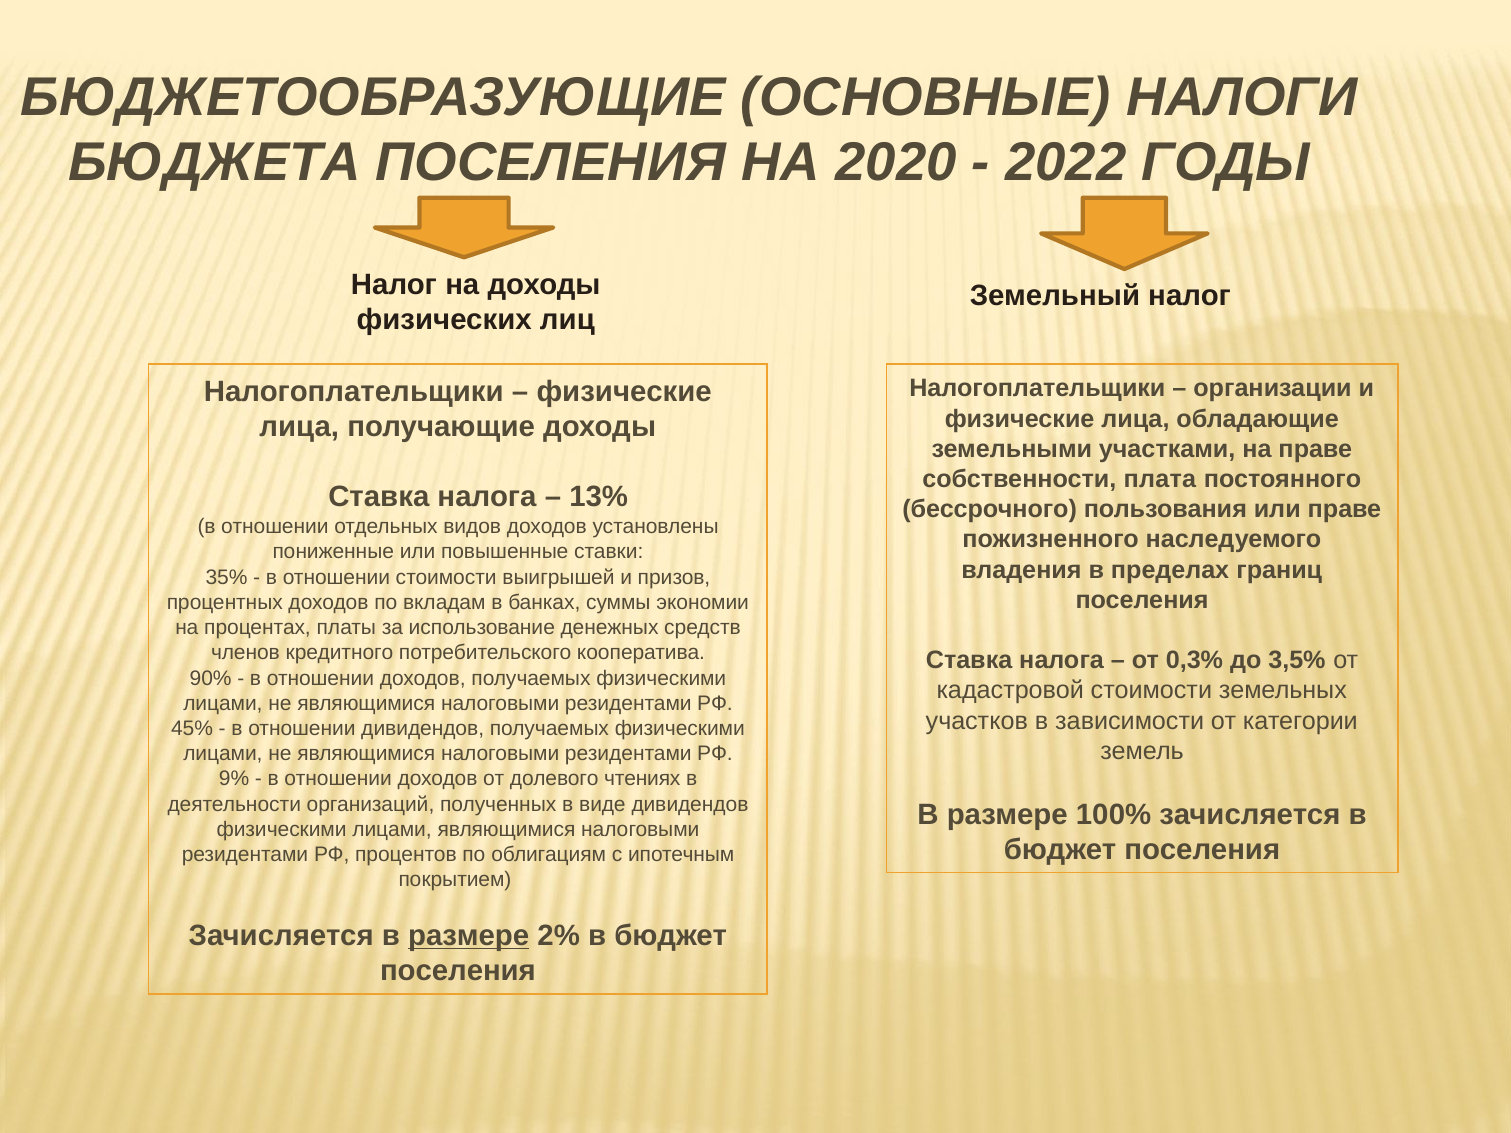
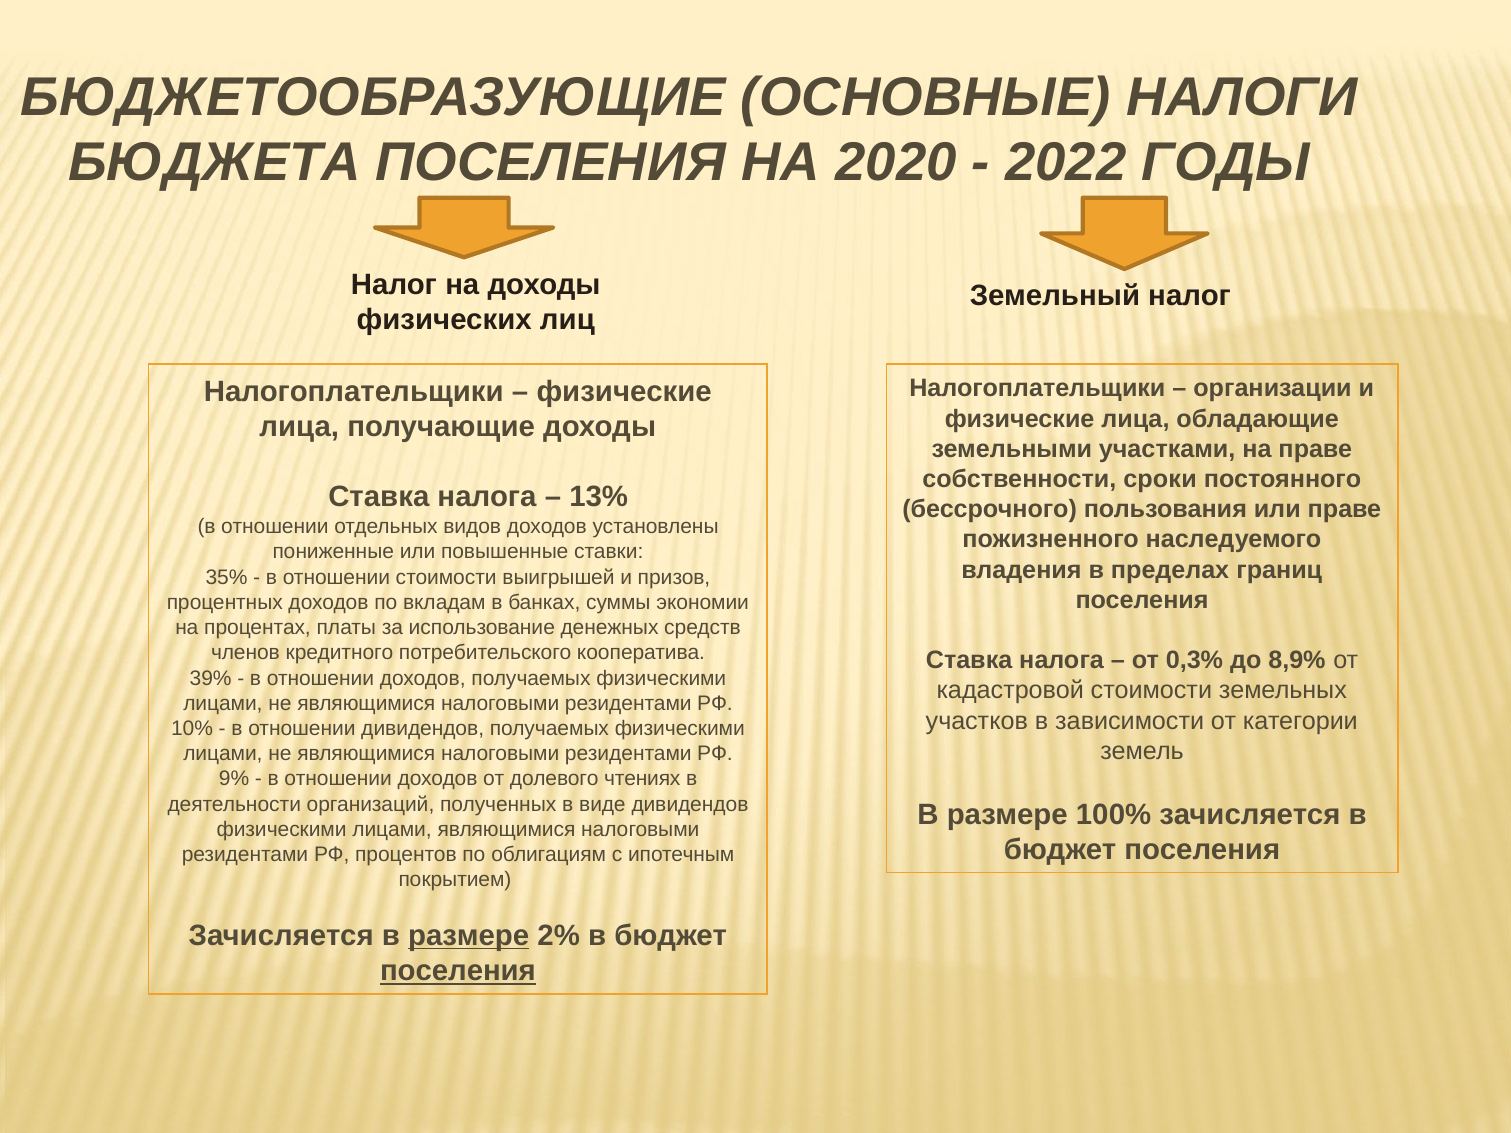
плата: плата -> сроки
3,5%: 3,5% -> 8,9%
90%: 90% -> 39%
45%: 45% -> 10%
поселения at (458, 971) underline: none -> present
